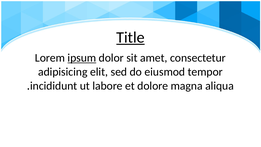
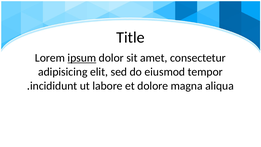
Title underline: present -> none
